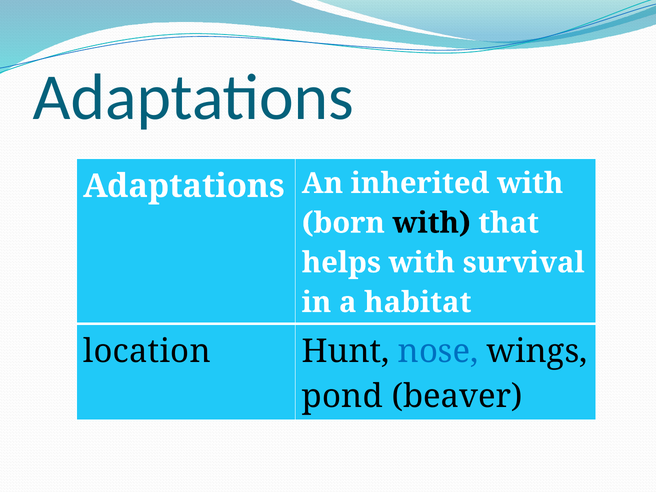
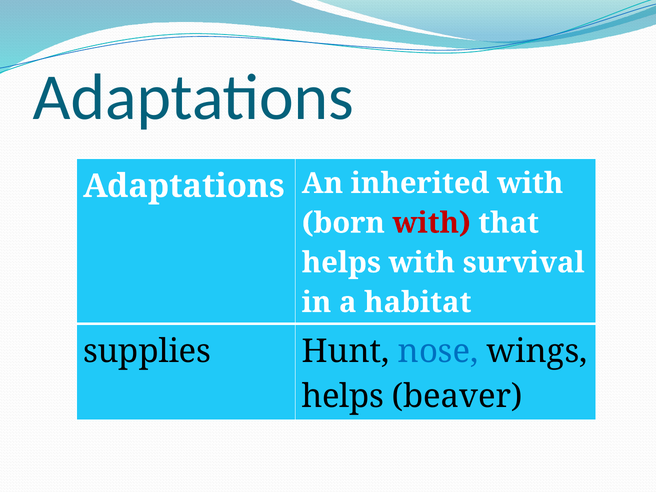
with at (432, 223) colour: black -> red
location: location -> supplies
pond at (342, 396): pond -> helps
